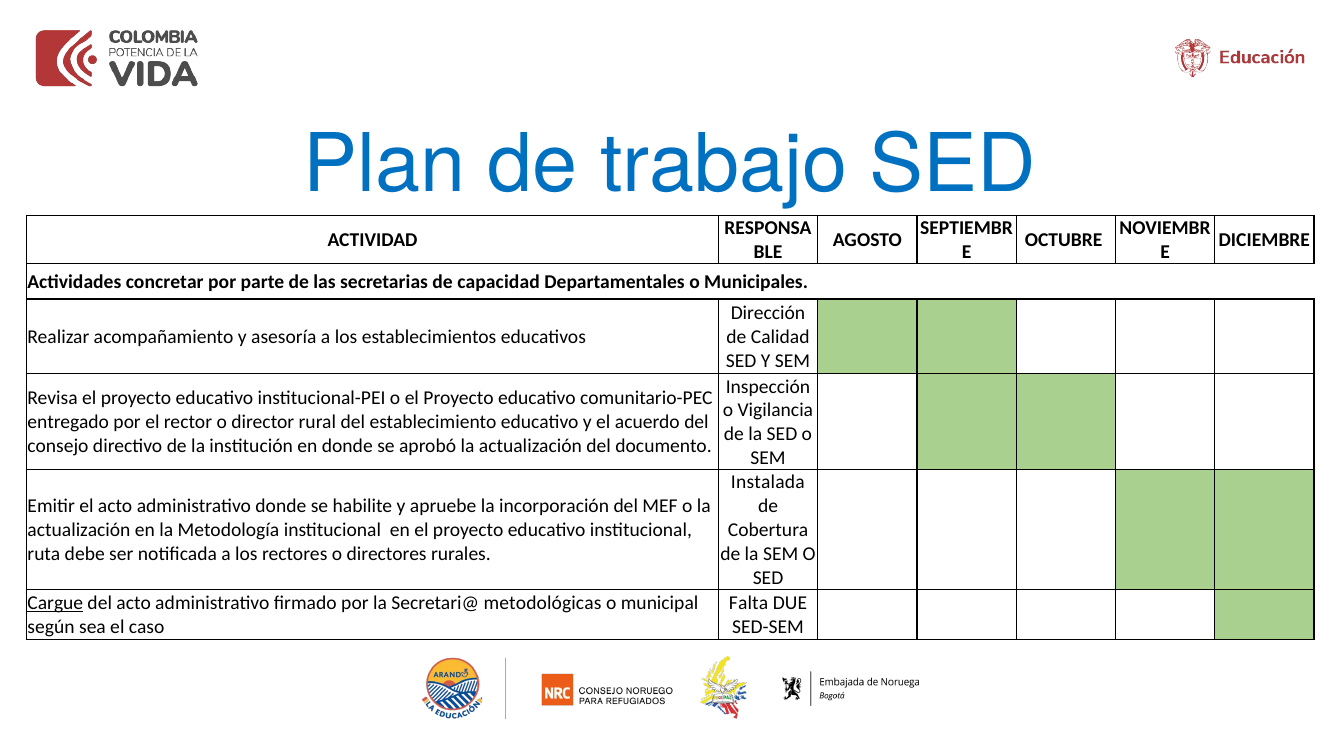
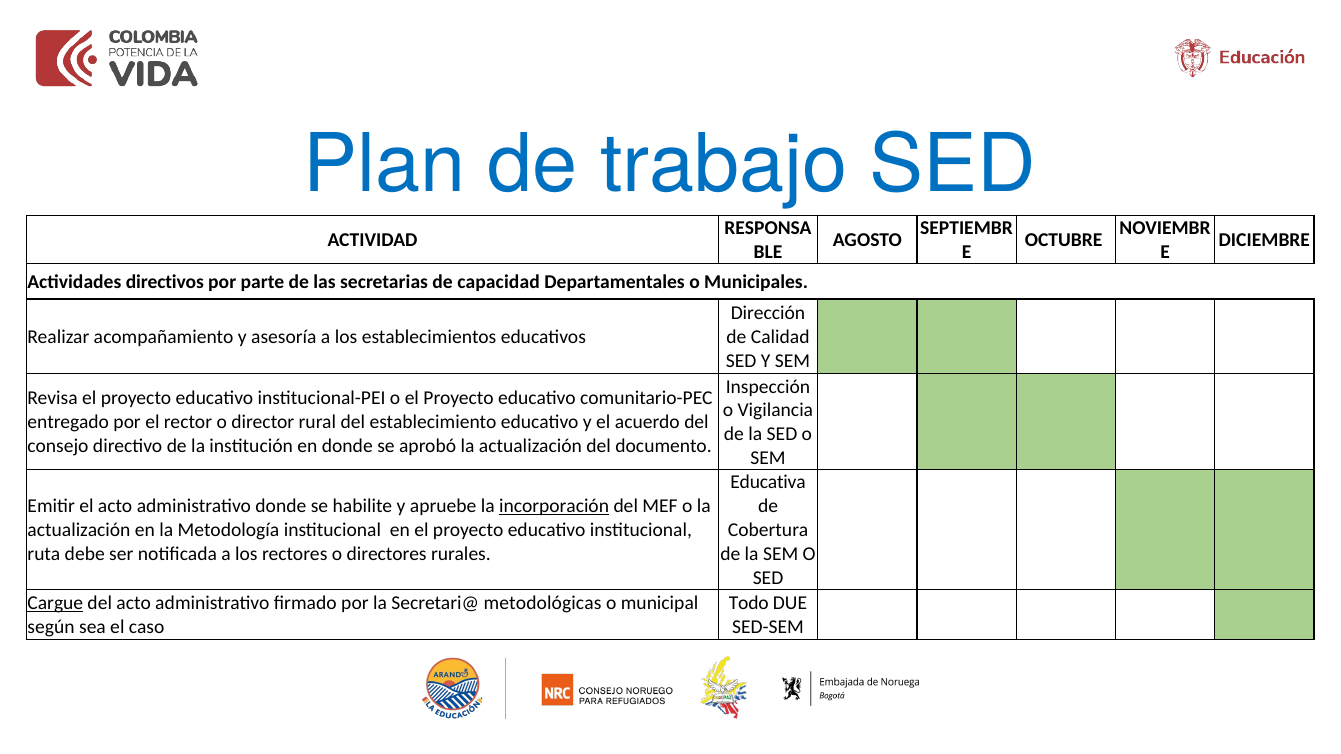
concretar: concretar -> directivos
Instalada: Instalada -> Educativa
incorporación underline: none -> present
Falta: Falta -> Todo
